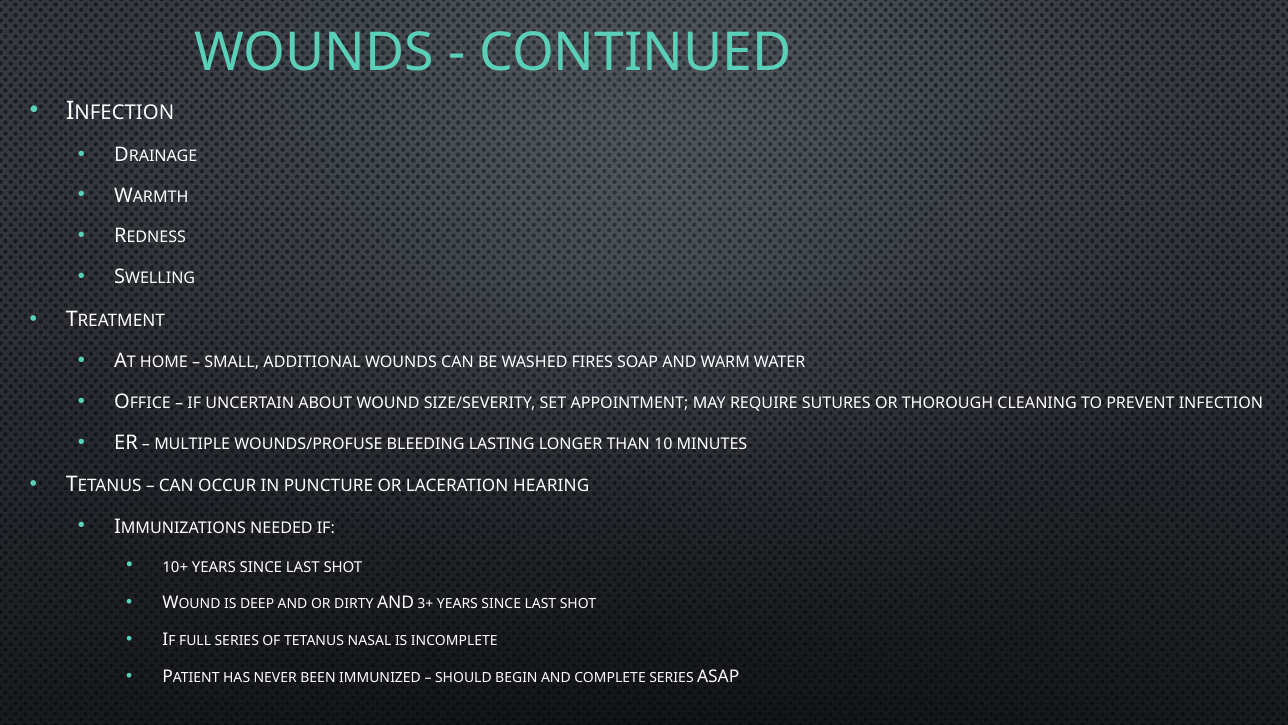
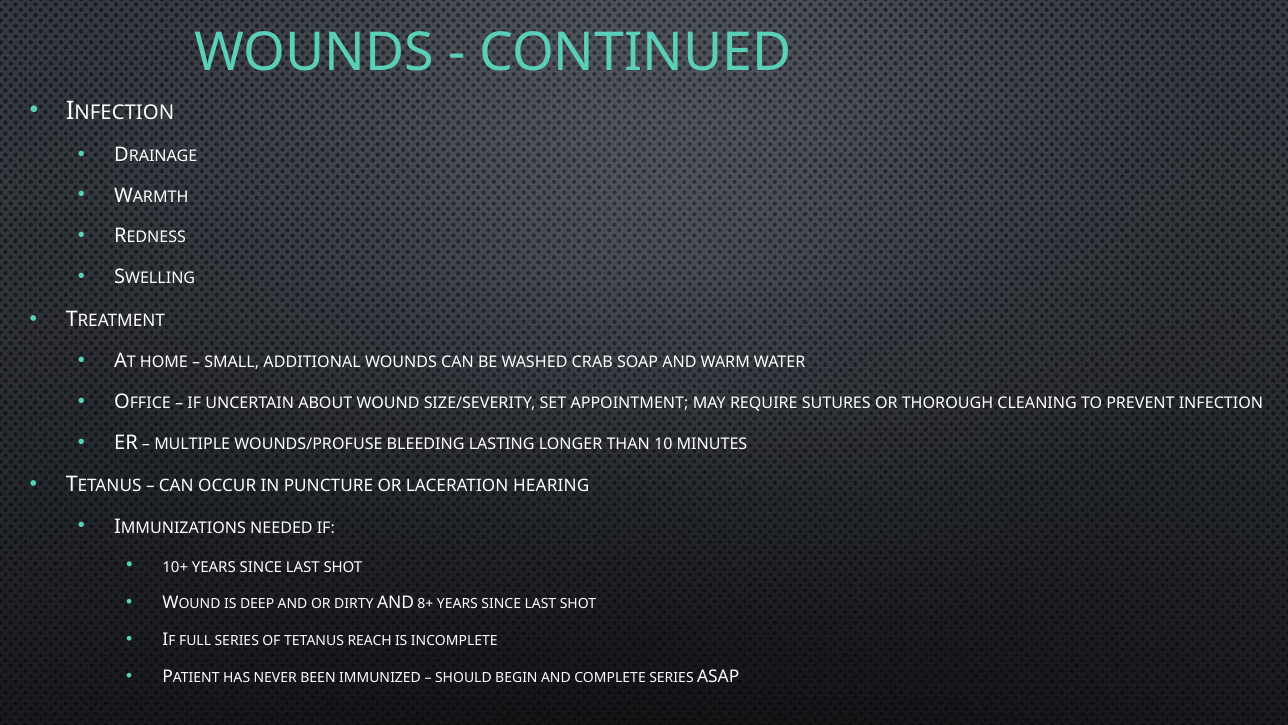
FIRES: FIRES -> CRAB
3+: 3+ -> 8+
NASAL: NASAL -> REACH
